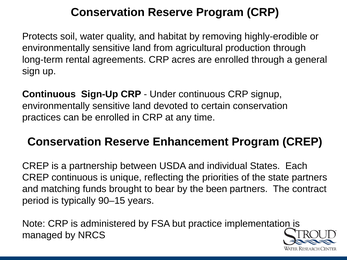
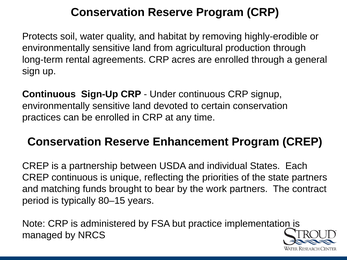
been: been -> work
90–15: 90–15 -> 80–15
